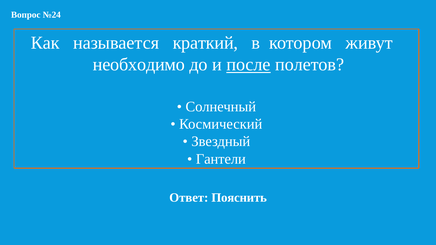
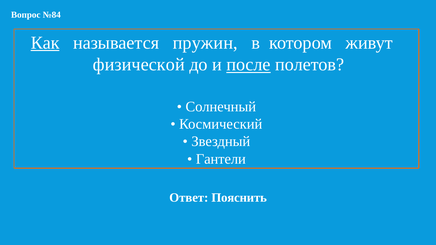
№24: №24 -> №84
Как underline: none -> present
краткий: краткий -> пружин
необходимо: необходимо -> физической
